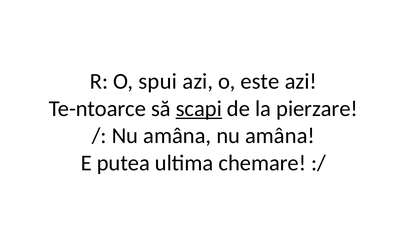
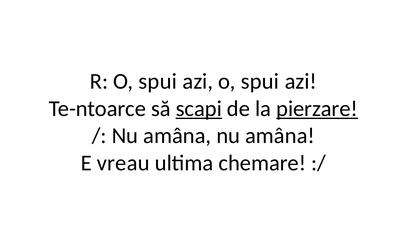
azi o este: este -> spui
pierzare underline: none -> present
putea: putea -> vreau
